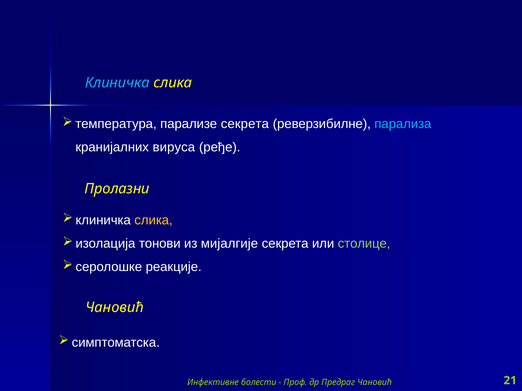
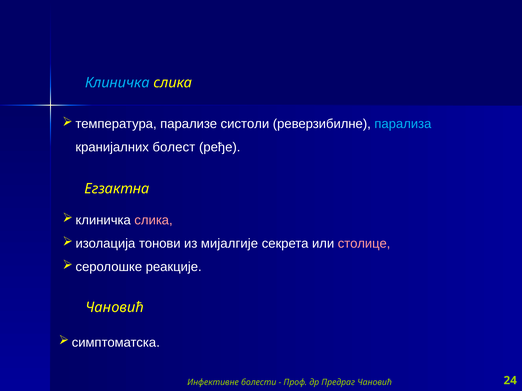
парализе секрета: секрета -> систоли
вируса: вируса -> болест
Пролазни: Пролазни -> Егзактна
слика at (154, 220) colour: yellow -> pink
столице colour: light green -> pink
21: 21 -> 24
